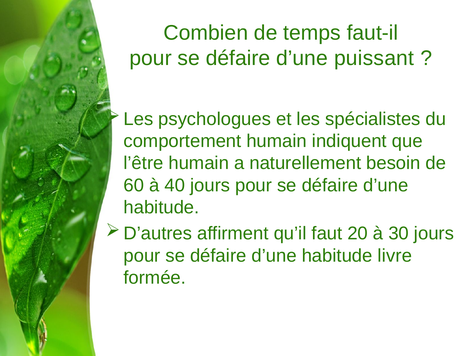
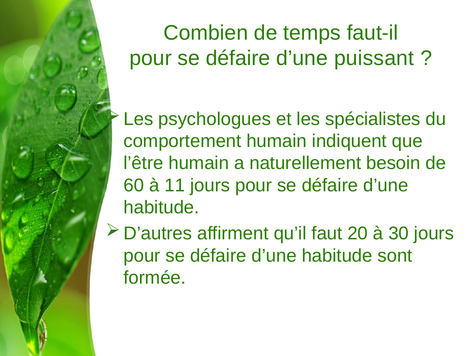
40: 40 -> 11
livre: livre -> sont
